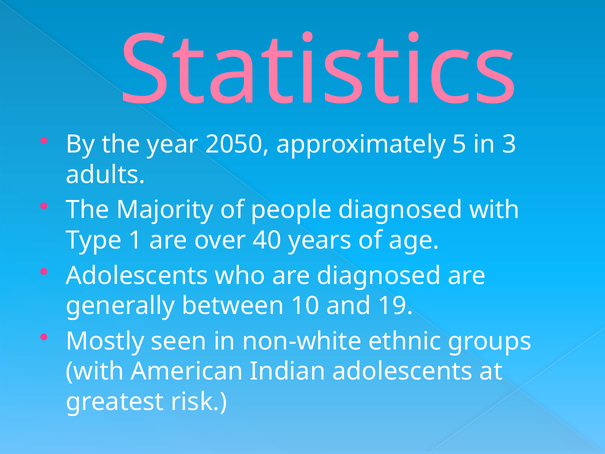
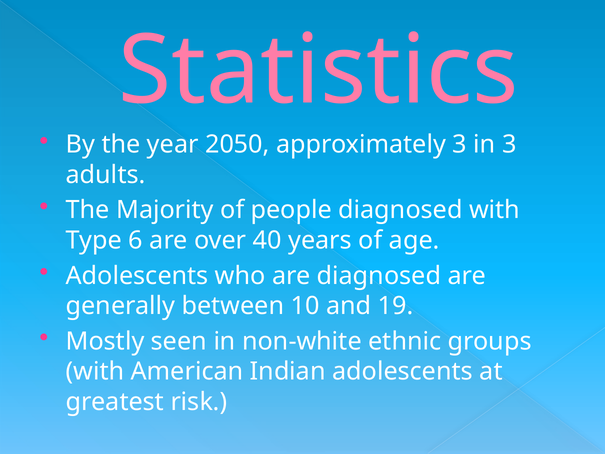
approximately 5: 5 -> 3
1: 1 -> 6
